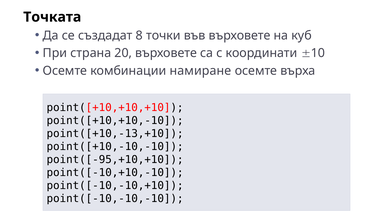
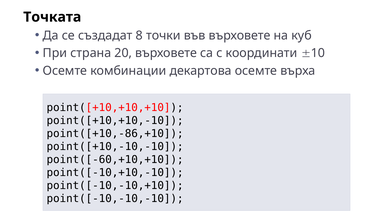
намиране: намиране -> декартова
point([+10,-13,+10: point([+10,-13,+10 -> point([+10,-86,+10
point([-95,+10,+10: point([-95,+10,+10 -> point([-60,+10,+10
